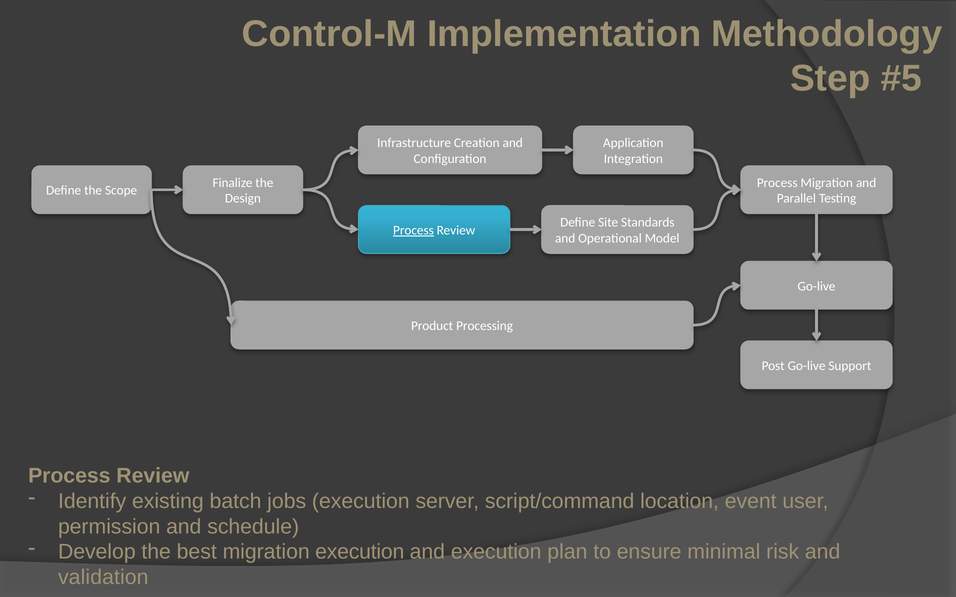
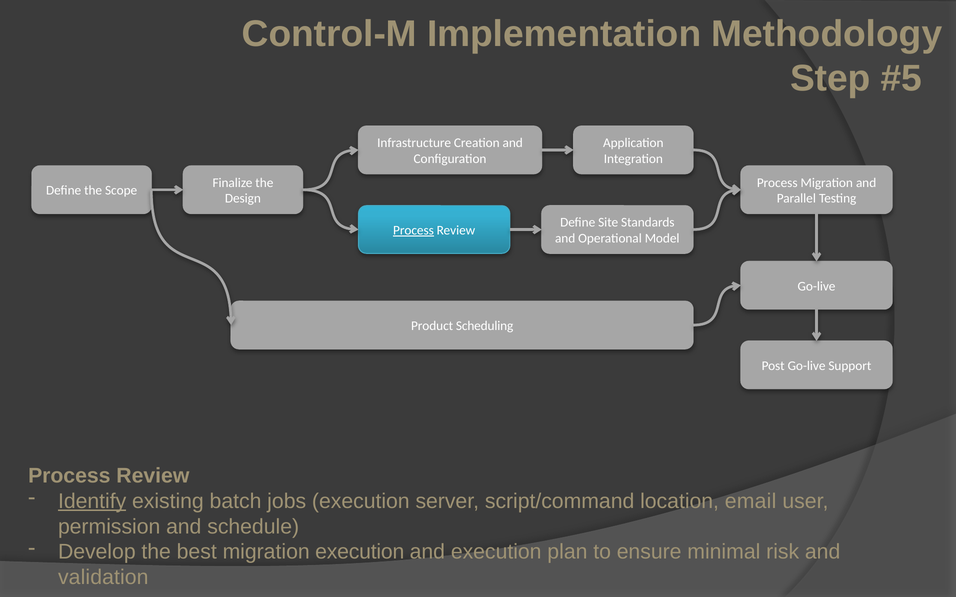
Processing: Processing -> Scheduling
Identify underline: none -> present
event: event -> email
